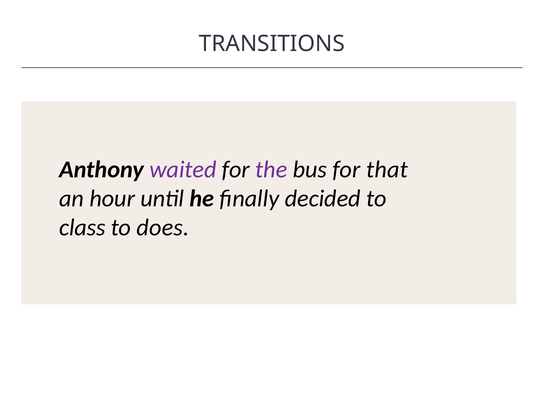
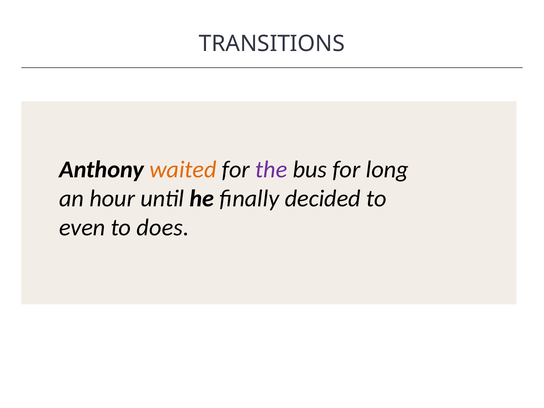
waited at (183, 169) colour: purple -> orange
that: that -> long
class at (82, 227): class -> even
